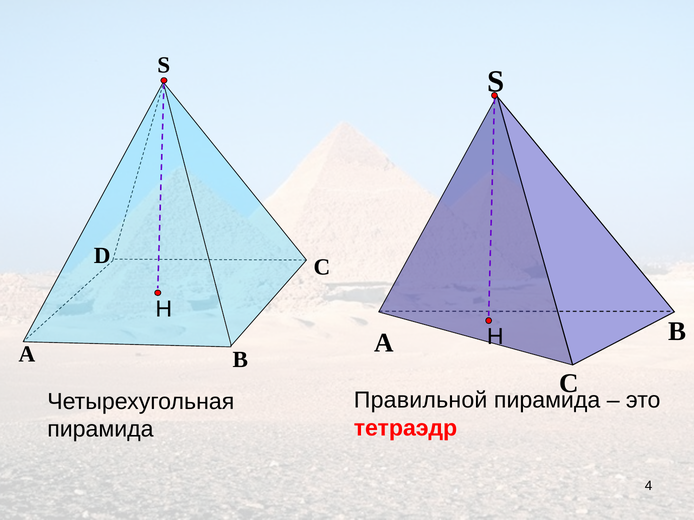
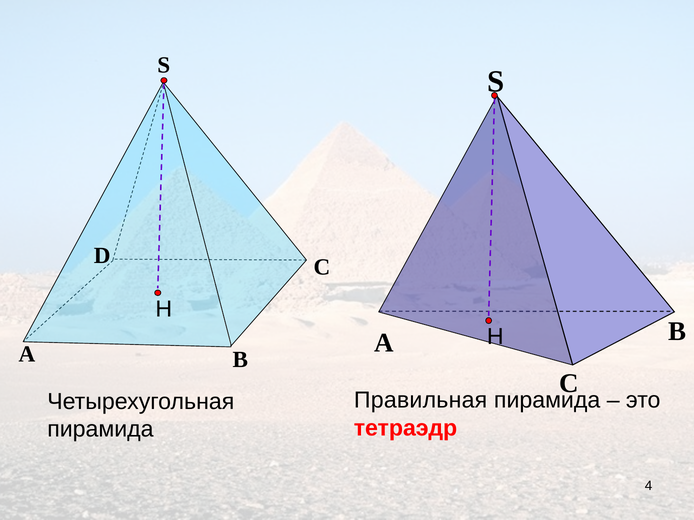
Правильной: Правильной -> Правильная
